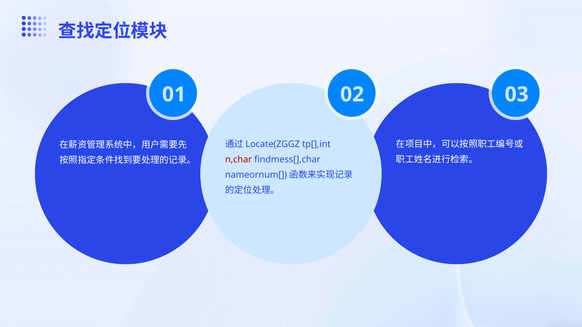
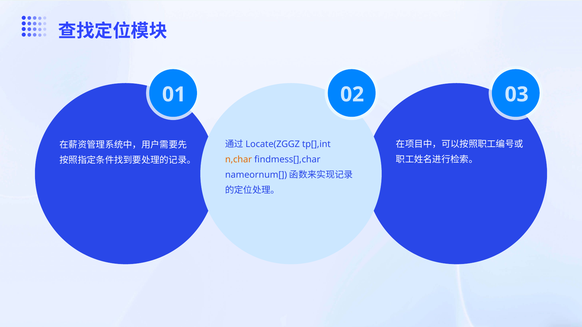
n,char colour: red -> orange
